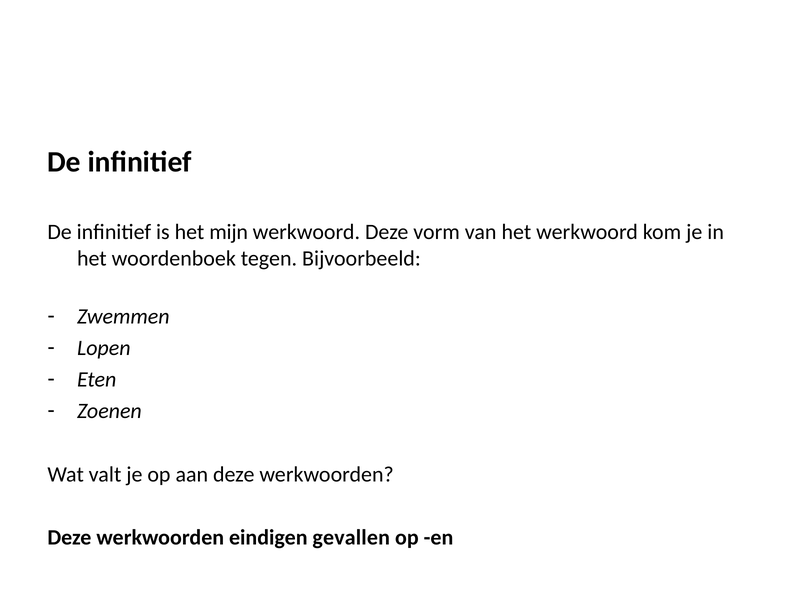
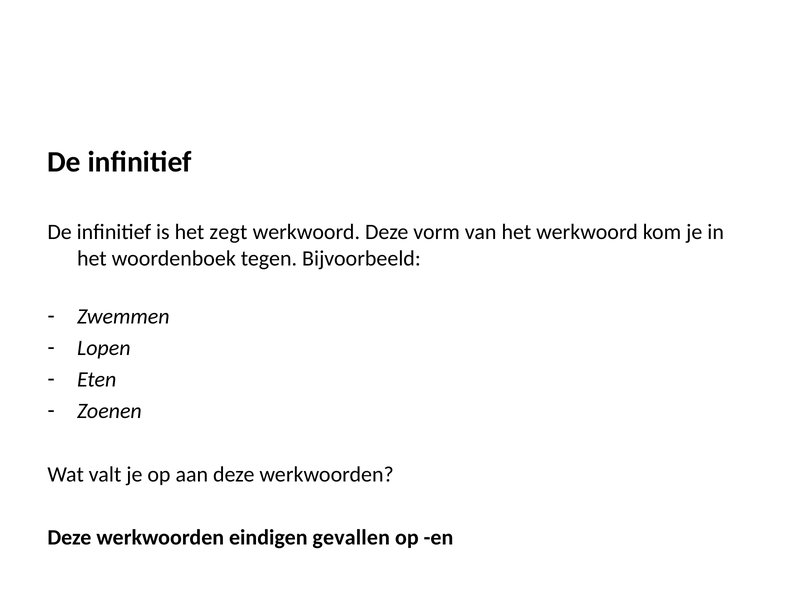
mijn: mijn -> zegt
